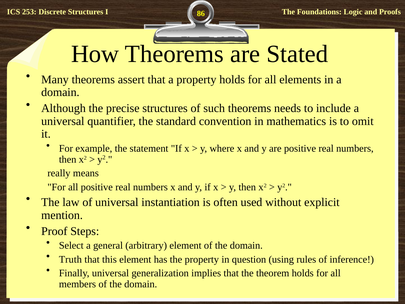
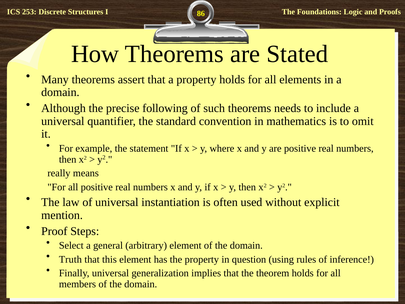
precise structures: structures -> following
